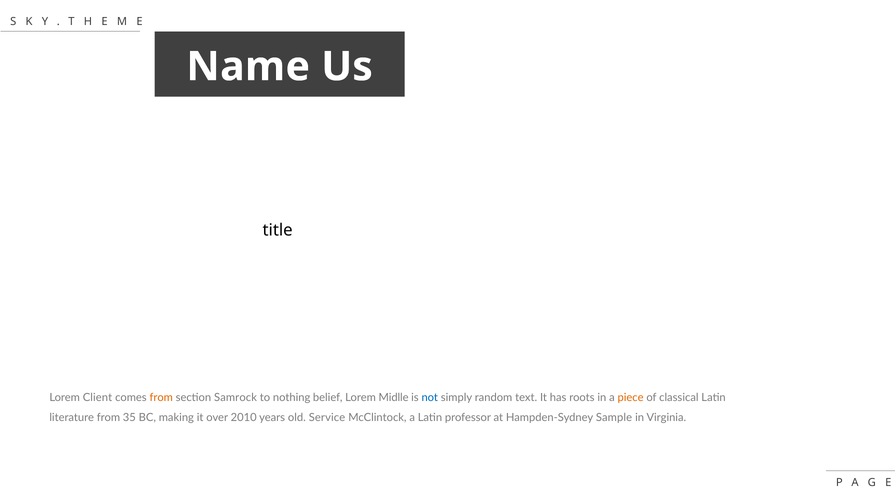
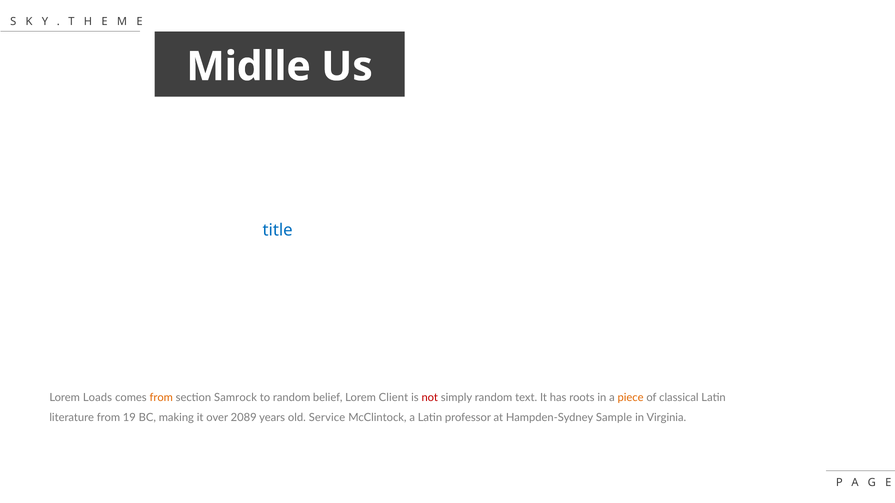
Name: Name -> Midlle
title at (278, 230) colour: black -> blue
Client: Client -> Loads
to nothing: nothing -> random
Midlle: Midlle -> Client
not colour: blue -> red
35: 35 -> 19
2010: 2010 -> 2089
